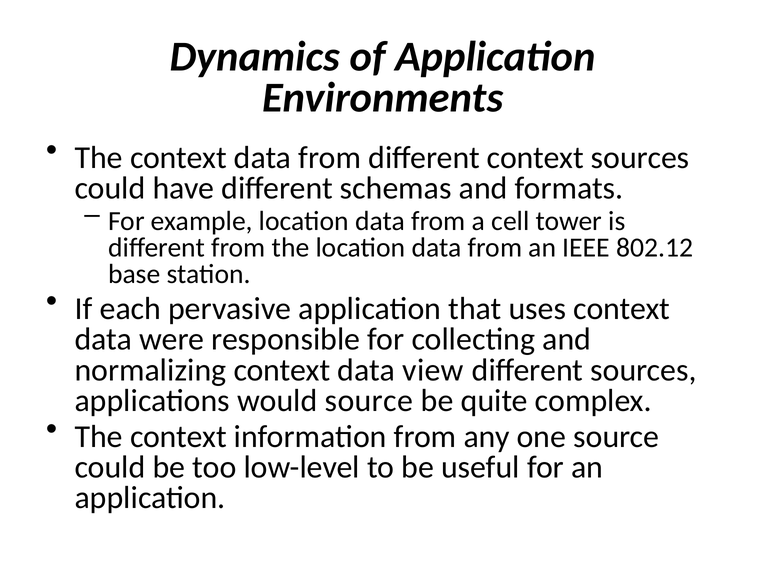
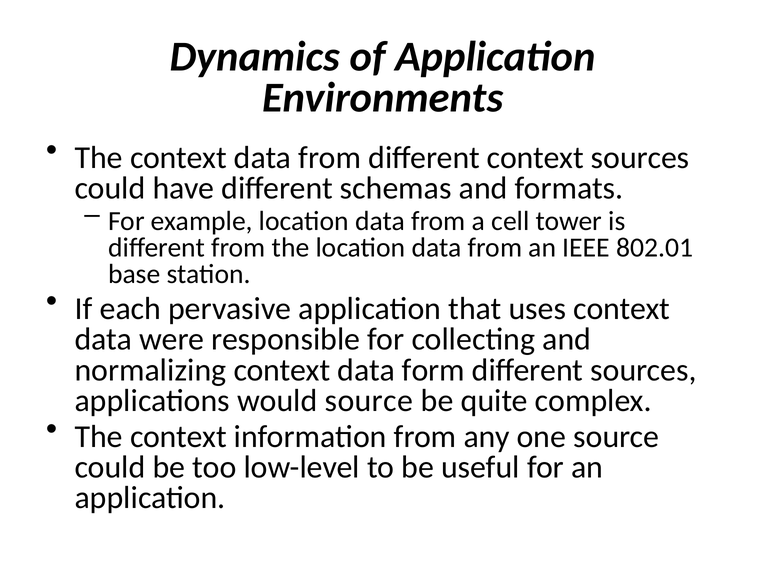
802.12: 802.12 -> 802.01
view: view -> form
